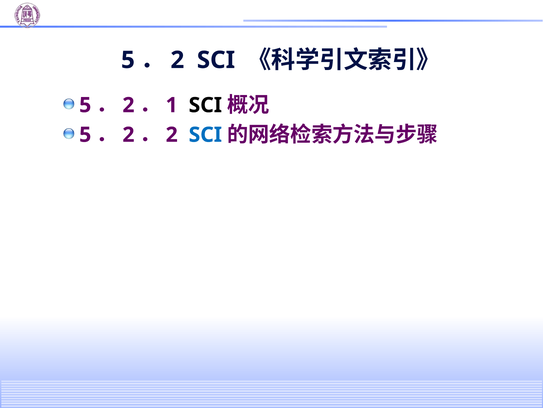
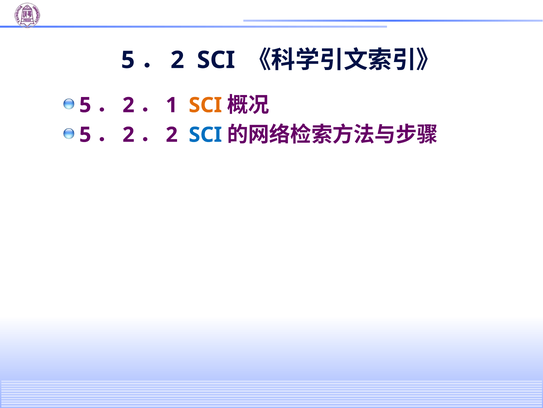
SCI at (205, 105) colour: black -> orange
